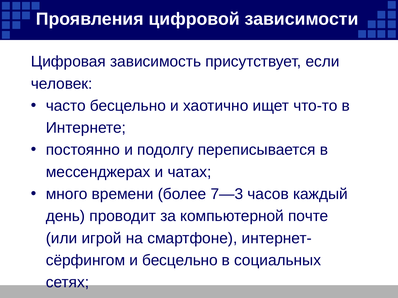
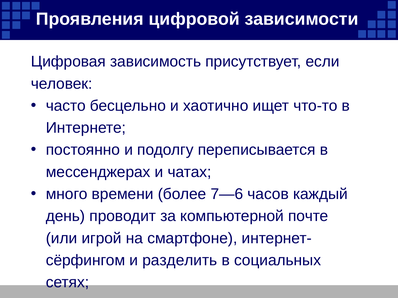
7—3: 7—3 -> 7—6
и бесцельно: бесцельно -> разделить
